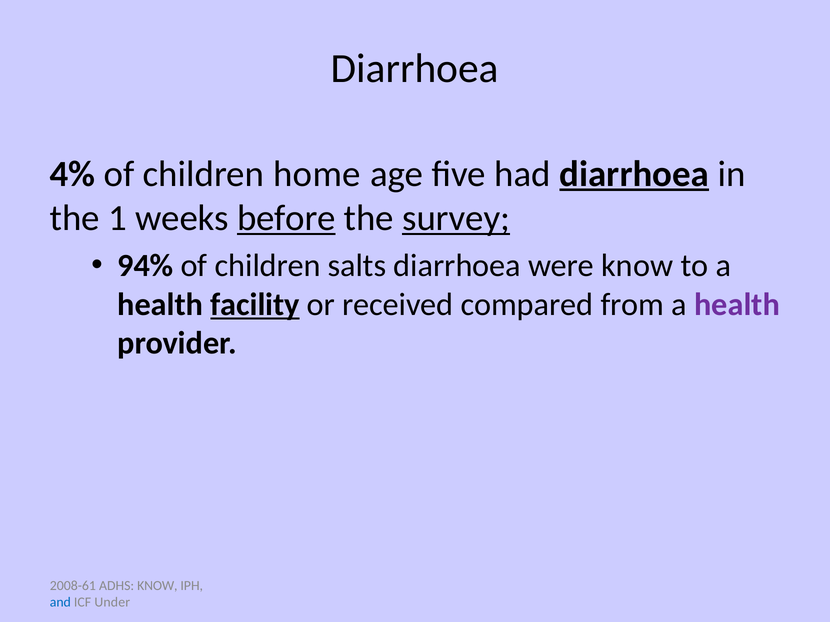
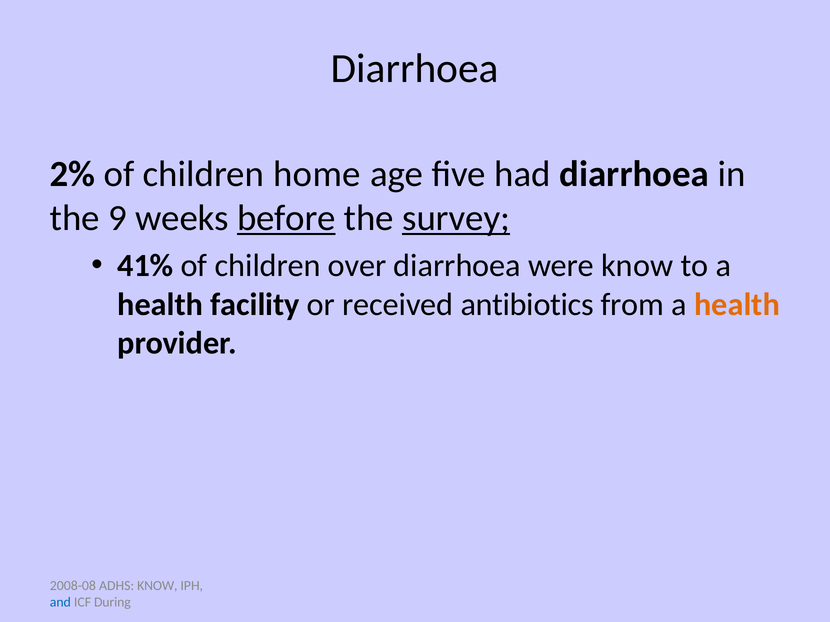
4%: 4% -> 2%
diarrhoea at (634, 174) underline: present -> none
1: 1 -> 9
94%: 94% -> 41%
salts: salts -> over
facility underline: present -> none
compared: compared -> antibiotics
health at (737, 305) colour: purple -> orange
2008-61: 2008-61 -> 2008-08
Under: Under -> During
